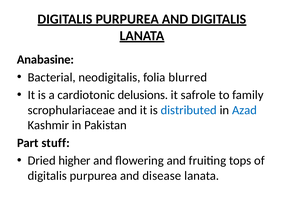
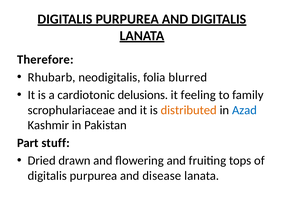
Anabasine: Anabasine -> Therefore
Bacterial: Bacterial -> Rhubarb
safrole: safrole -> feeling
distributed colour: blue -> orange
higher: higher -> drawn
